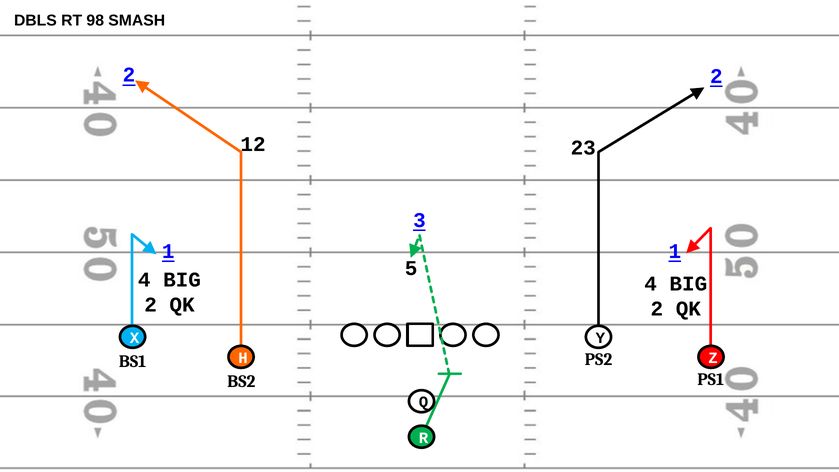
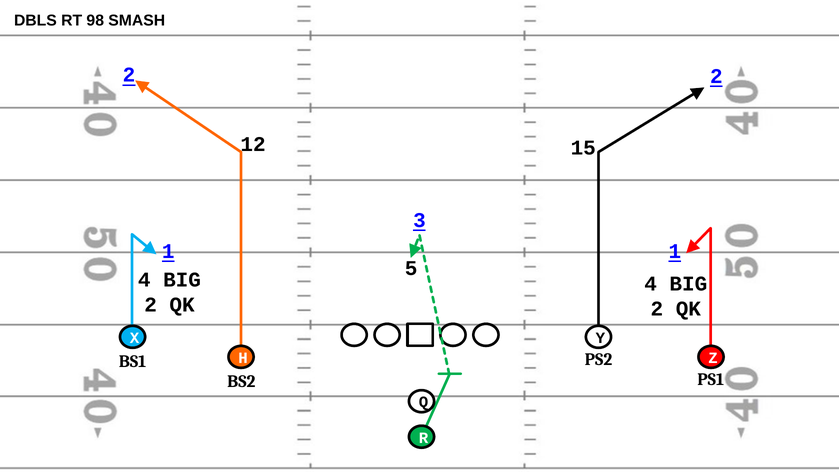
23: 23 -> 15
